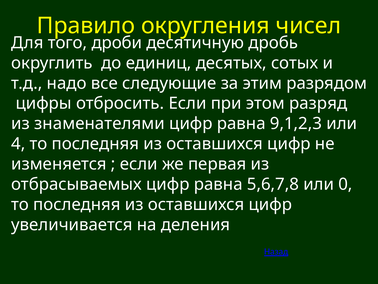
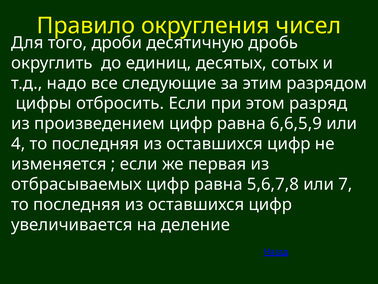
знаменателями: знаменателями -> произведением
9,1,2,3: 9,1,2,3 -> 6,6,5,9
0: 0 -> 7
деления: деления -> деление
